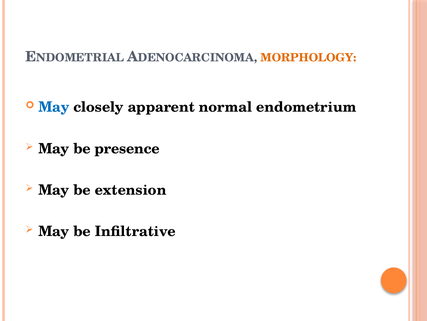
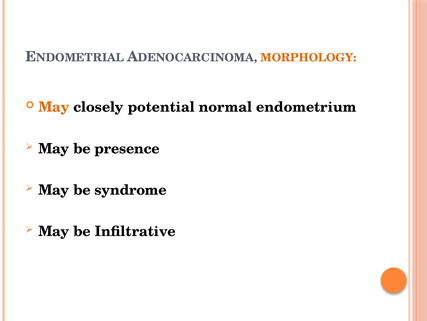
May at (54, 107) colour: blue -> orange
apparent: apparent -> potential
extension: extension -> syndrome
